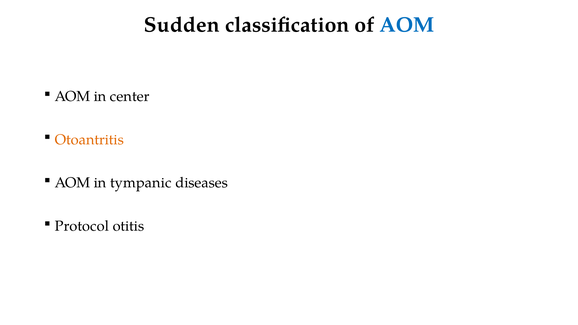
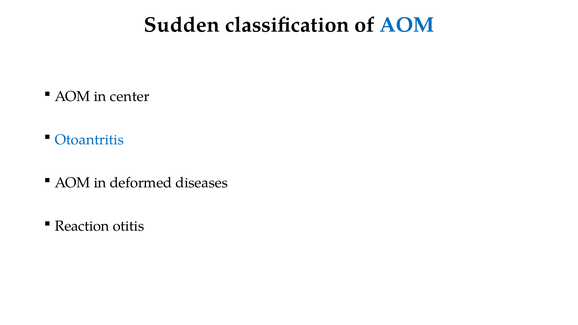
Otoantritis colour: orange -> blue
tympanic: tympanic -> deformed
Protocol: Protocol -> Reaction
